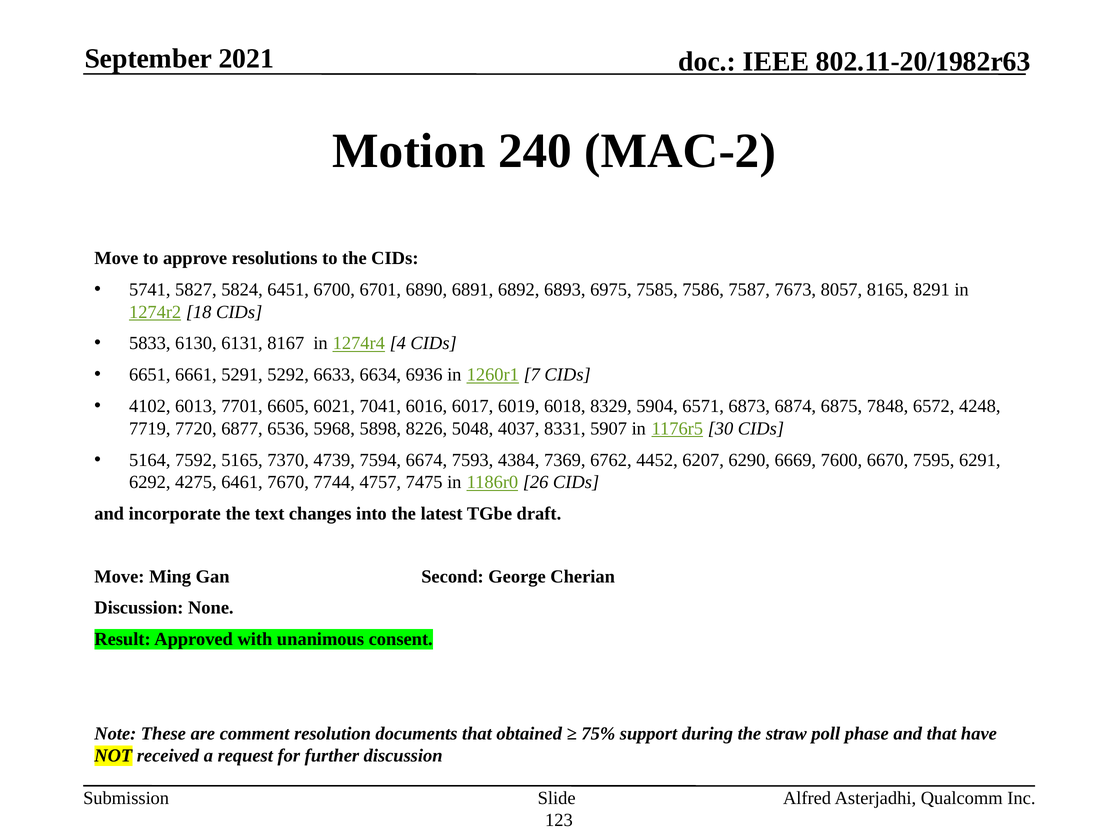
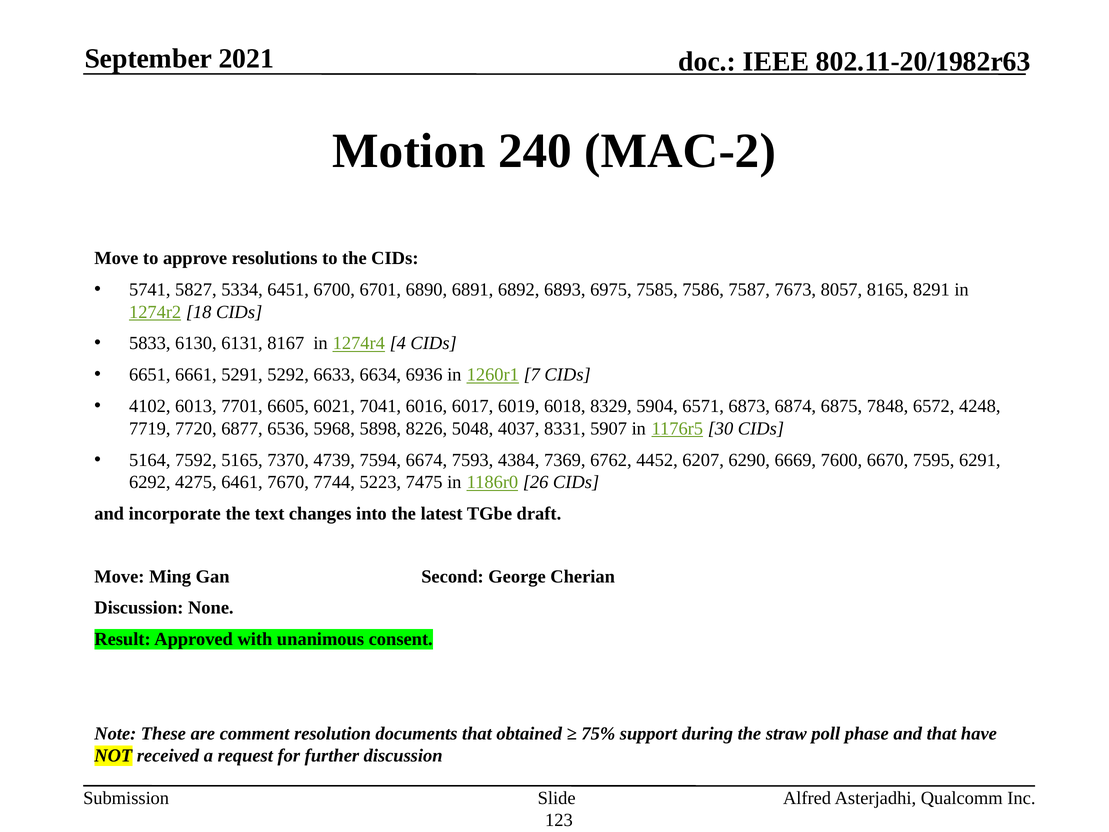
5824: 5824 -> 5334
4757: 4757 -> 5223
